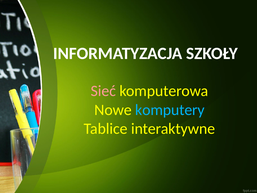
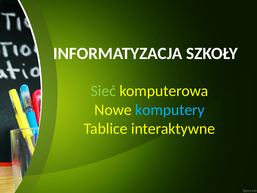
Sieć colour: pink -> light green
